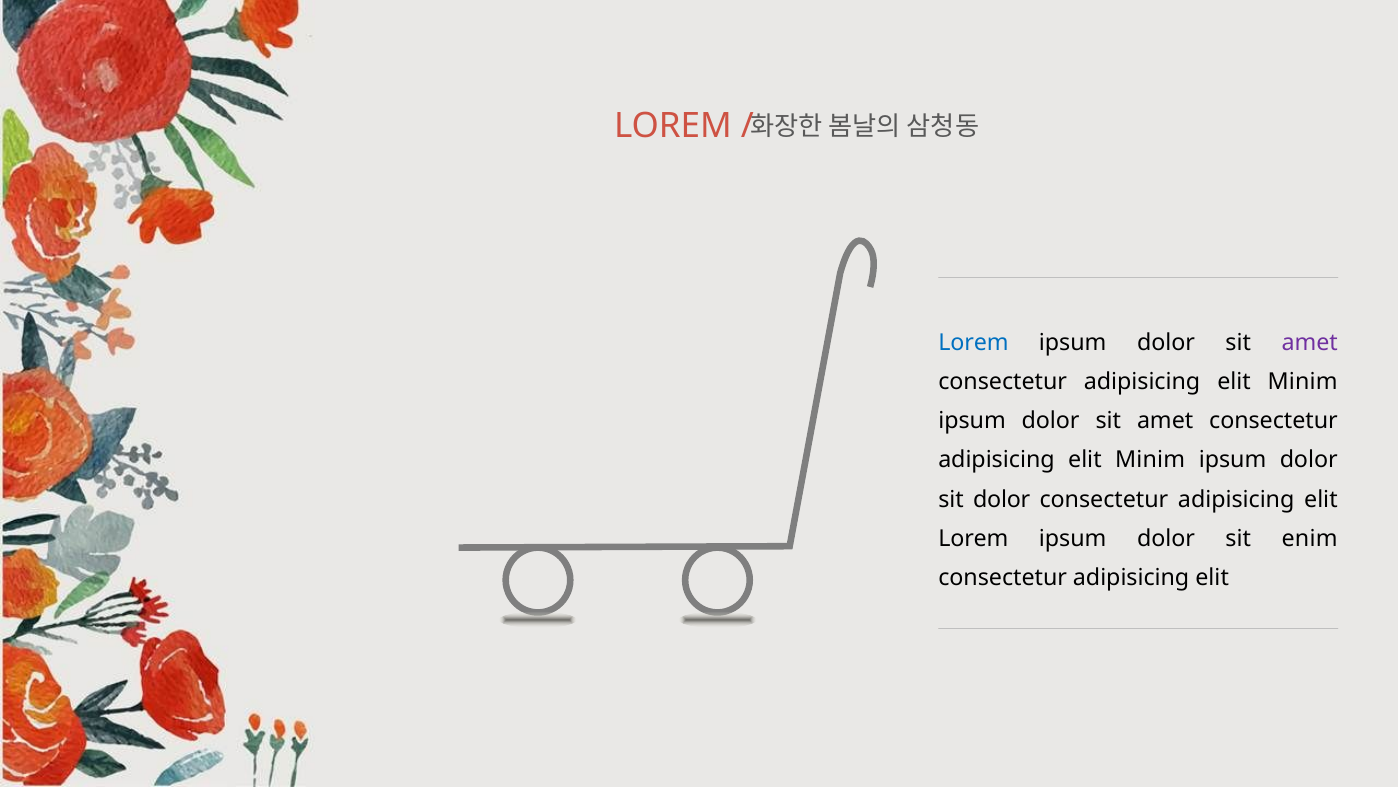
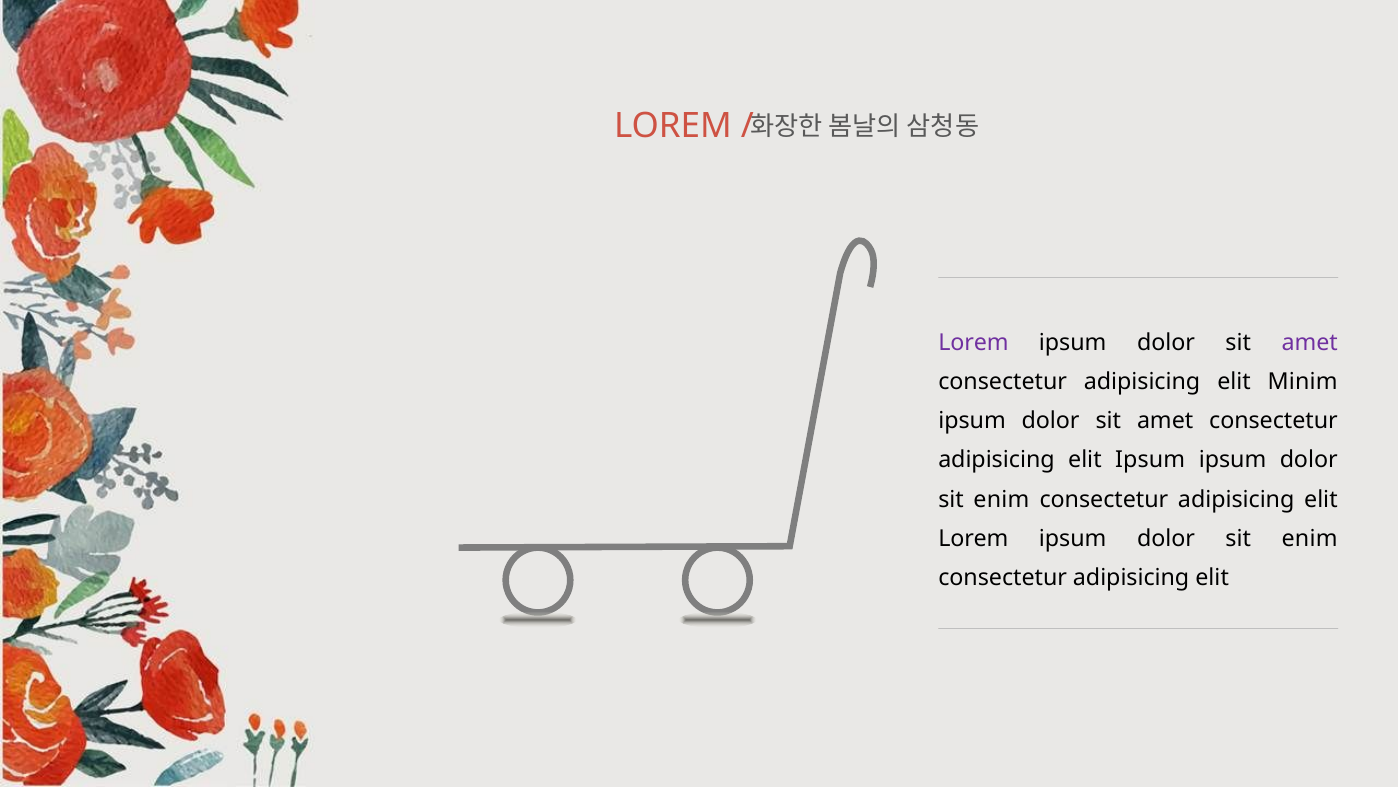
Lorem at (973, 343) colour: blue -> purple
Minim at (1150, 460): Minim -> Ipsum
dolor at (1002, 499): dolor -> enim
